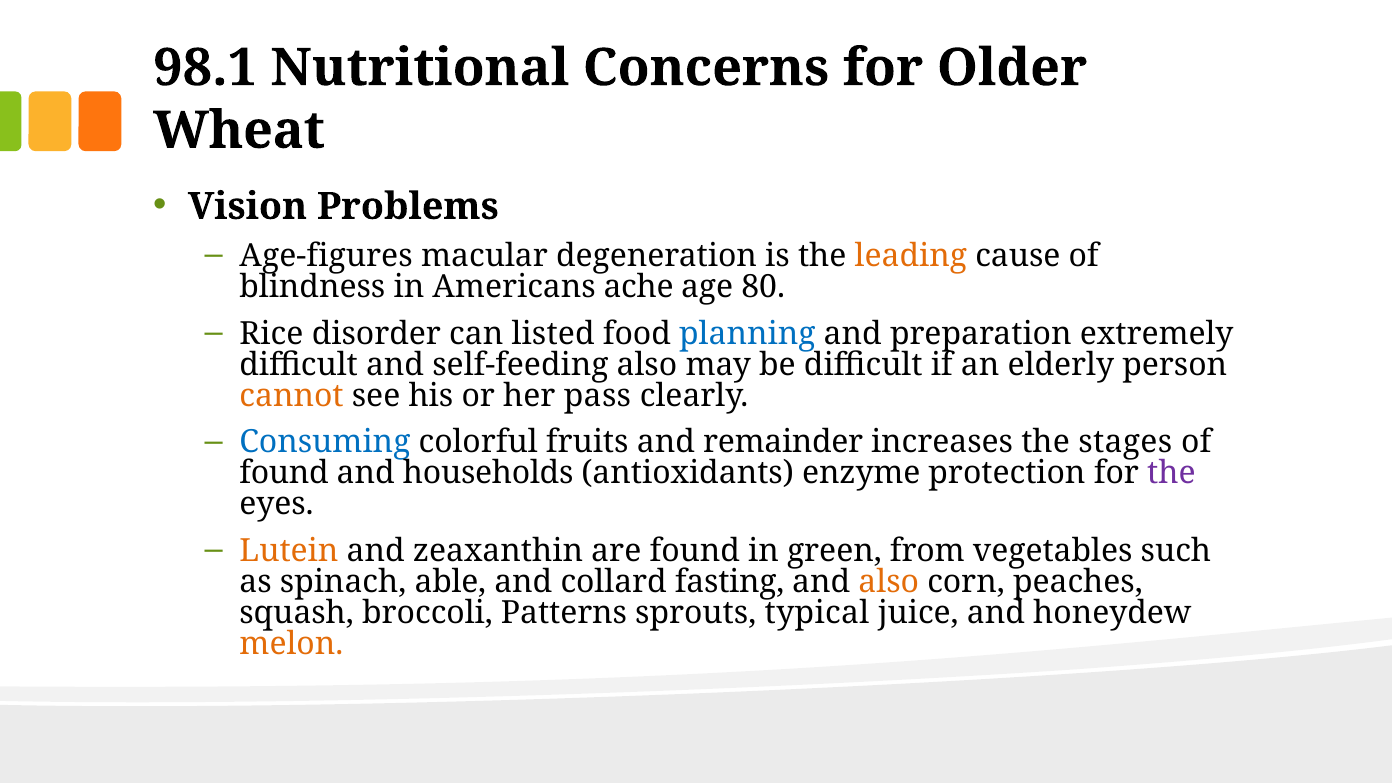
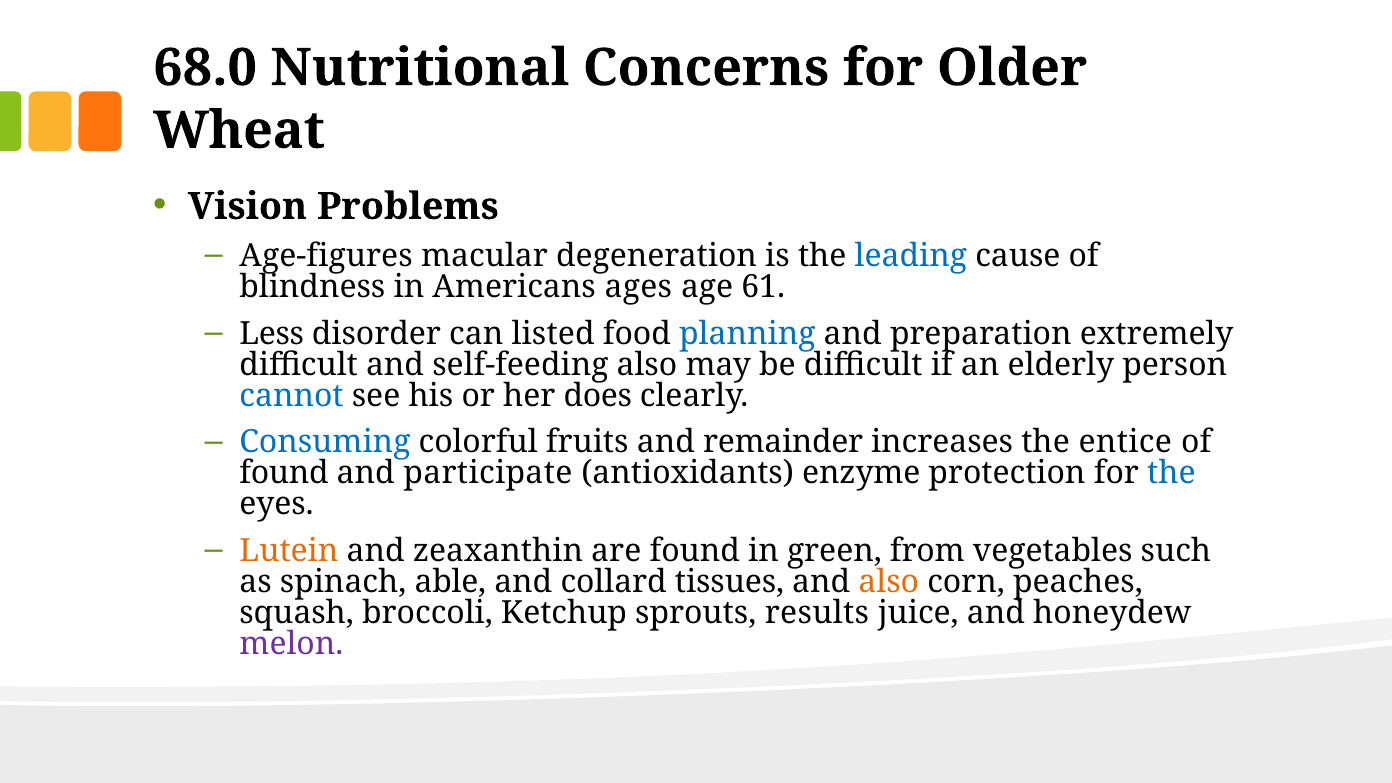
98.1: 98.1 -> 68.0
leading colour: orange -> blue
ache: ache -> ages
80: 80 -> 61
Rice: Rice -> Less
cannot colour: orange -> blue
pass: pass -> does
stages: stages -> entice
households: households -> participate
the at (1171, 473) colour: purple -> blue
fasting: fasting -> tissues
Patterns: Patterns -> Ketchup
typical: typical -> results
melon colour: orange -> purple
